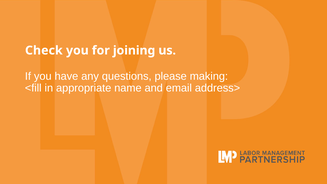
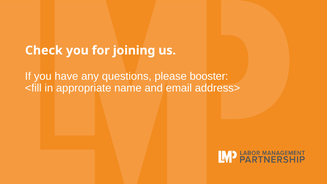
making: making -> booster
